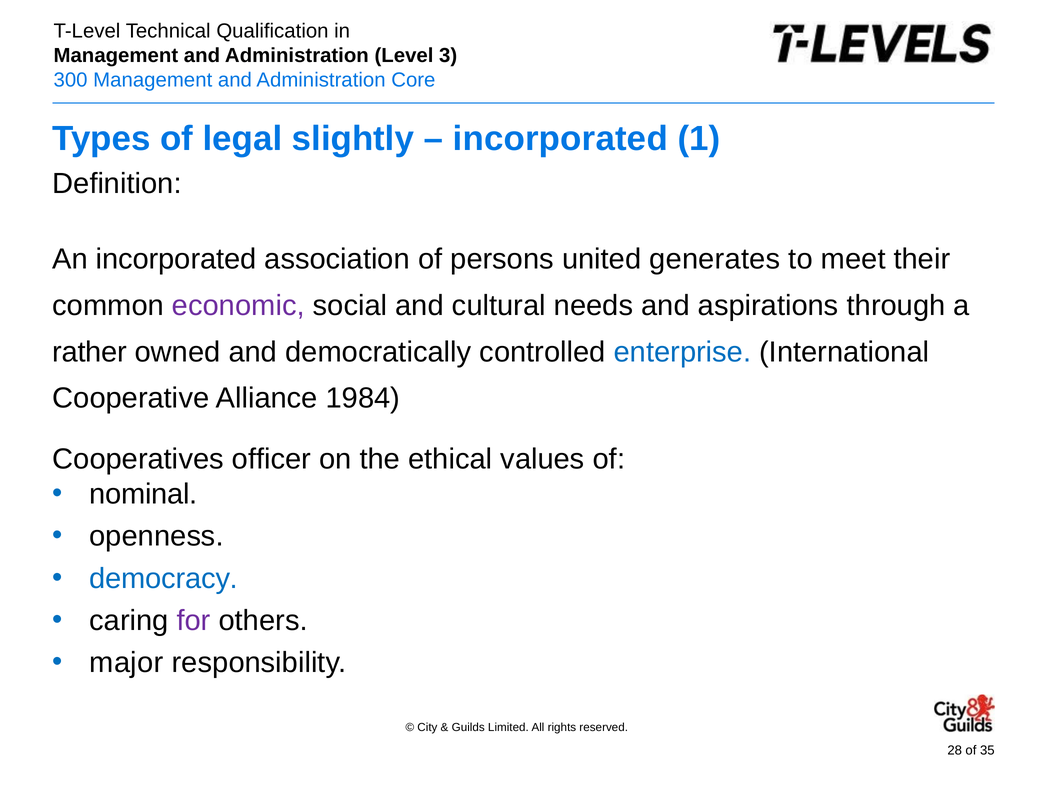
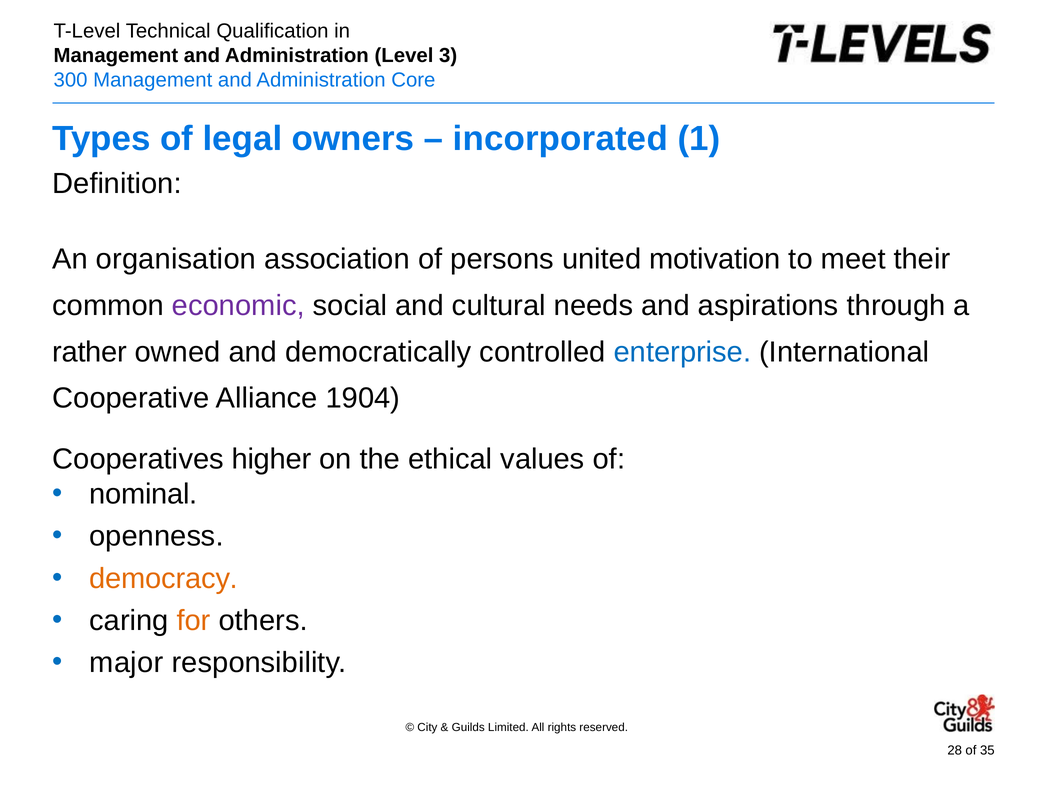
slightly: slightly -> owners
An incorporated: incorporated -> organisation
generates: generates -> motivation
1984: 1984 -> 1904
officer: officer -> higher
democracy colour: blue -> orange
for colour: purple -> orange
